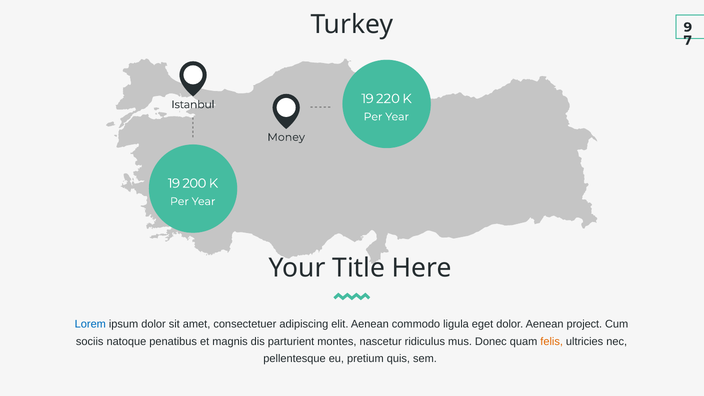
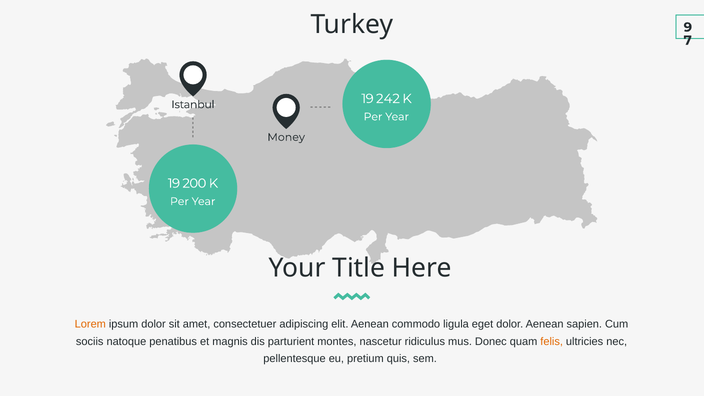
220: 220 -> 242
Lorem colour: blue -> orange
project: project -> sapien
